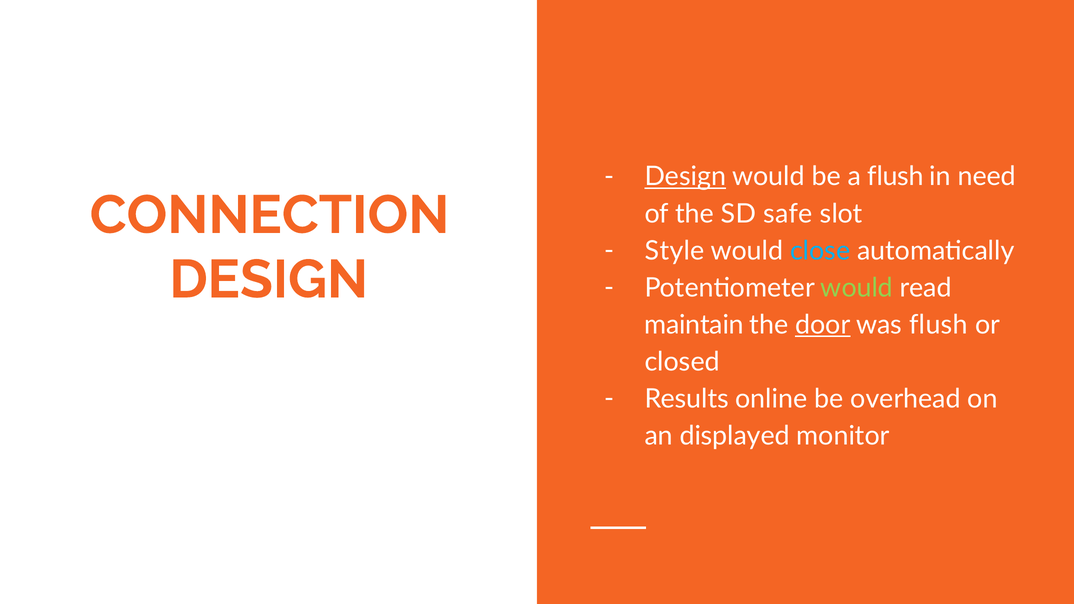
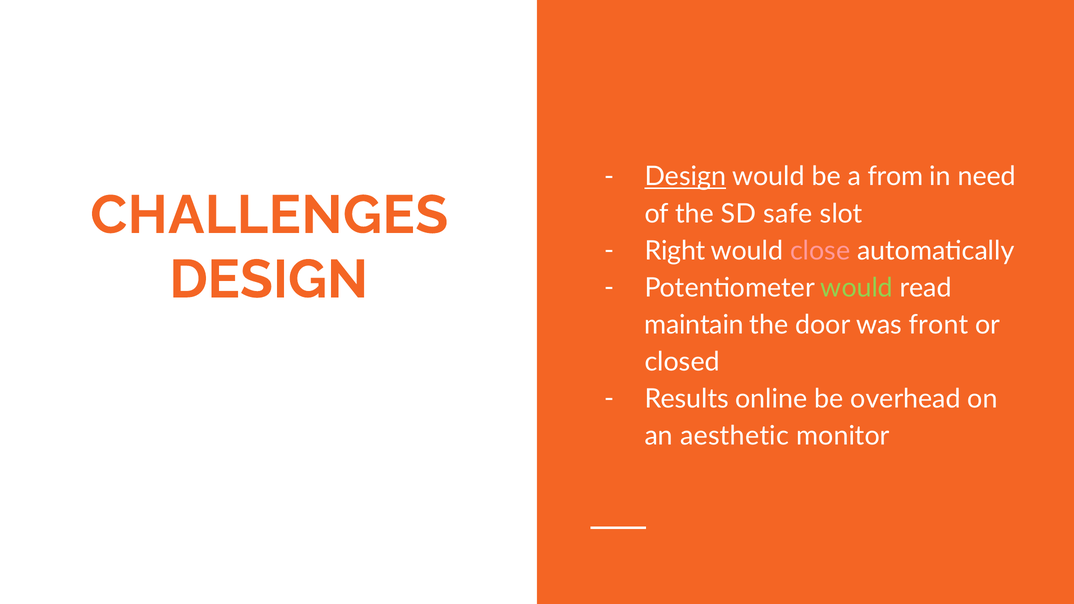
a flush: flush -> from
CONNECTION: CONNECTION -> CHALLENGES
Style: Style -> Right
close colour: light blue -> pink
door underline: present -> none
was flush: flush -> front
displayed: displayed -> aesthetic
